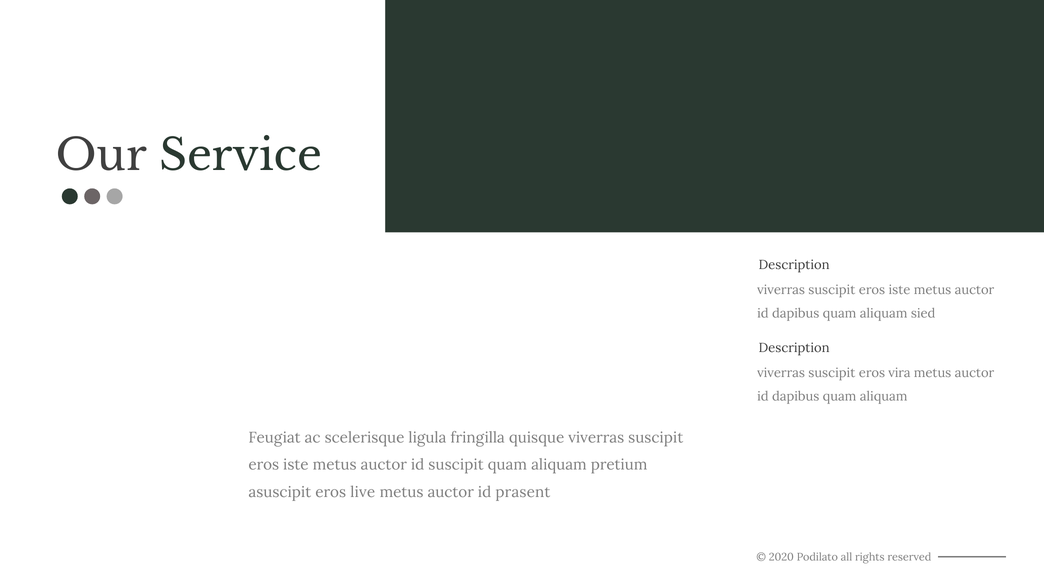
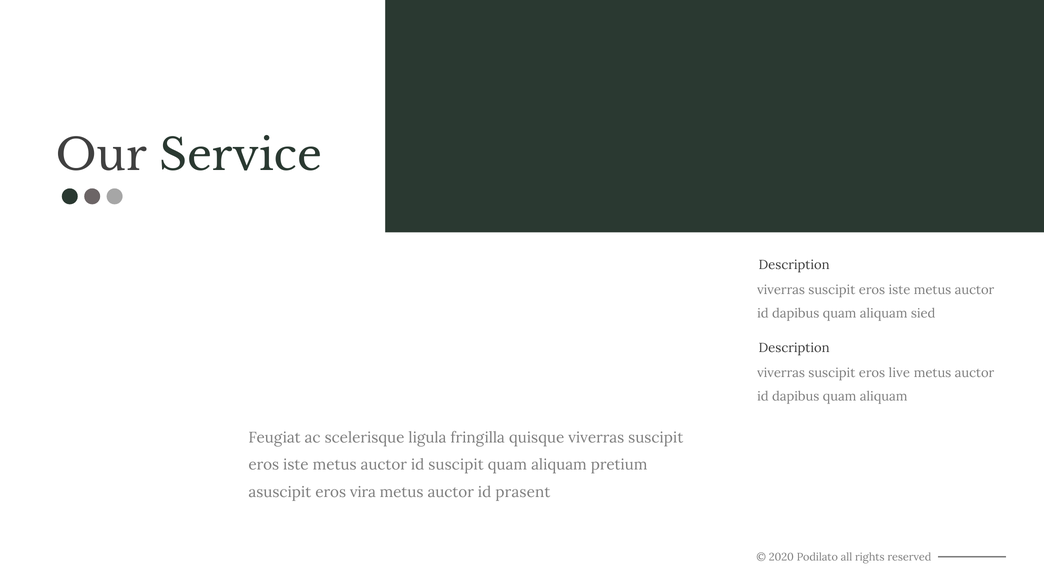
vira: vira -> live
live: live -> vira
